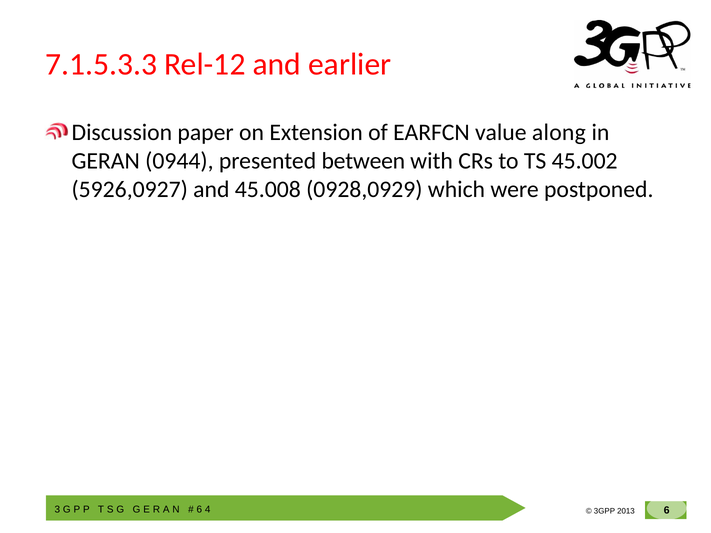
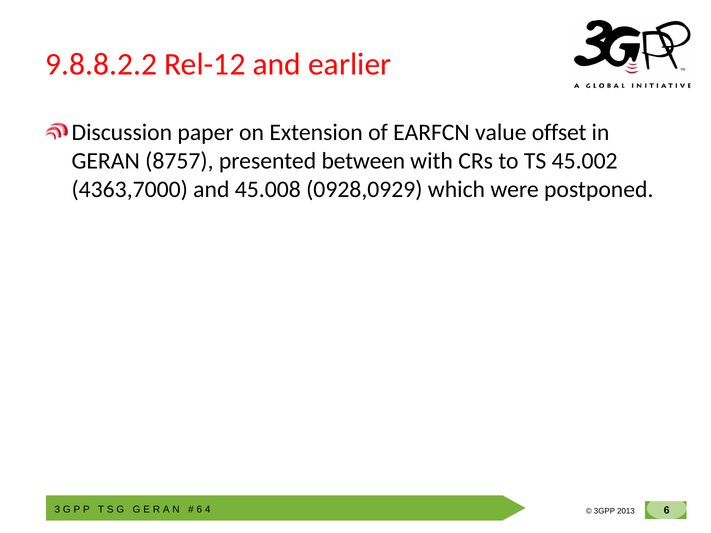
7.1.5.3.3: 7.1.5.3.3 -> 9.8.8.2.2
along: along -> offset
0944: 0944 -> 8757
5926,0927: 5926,0927 -> 4363,7000
